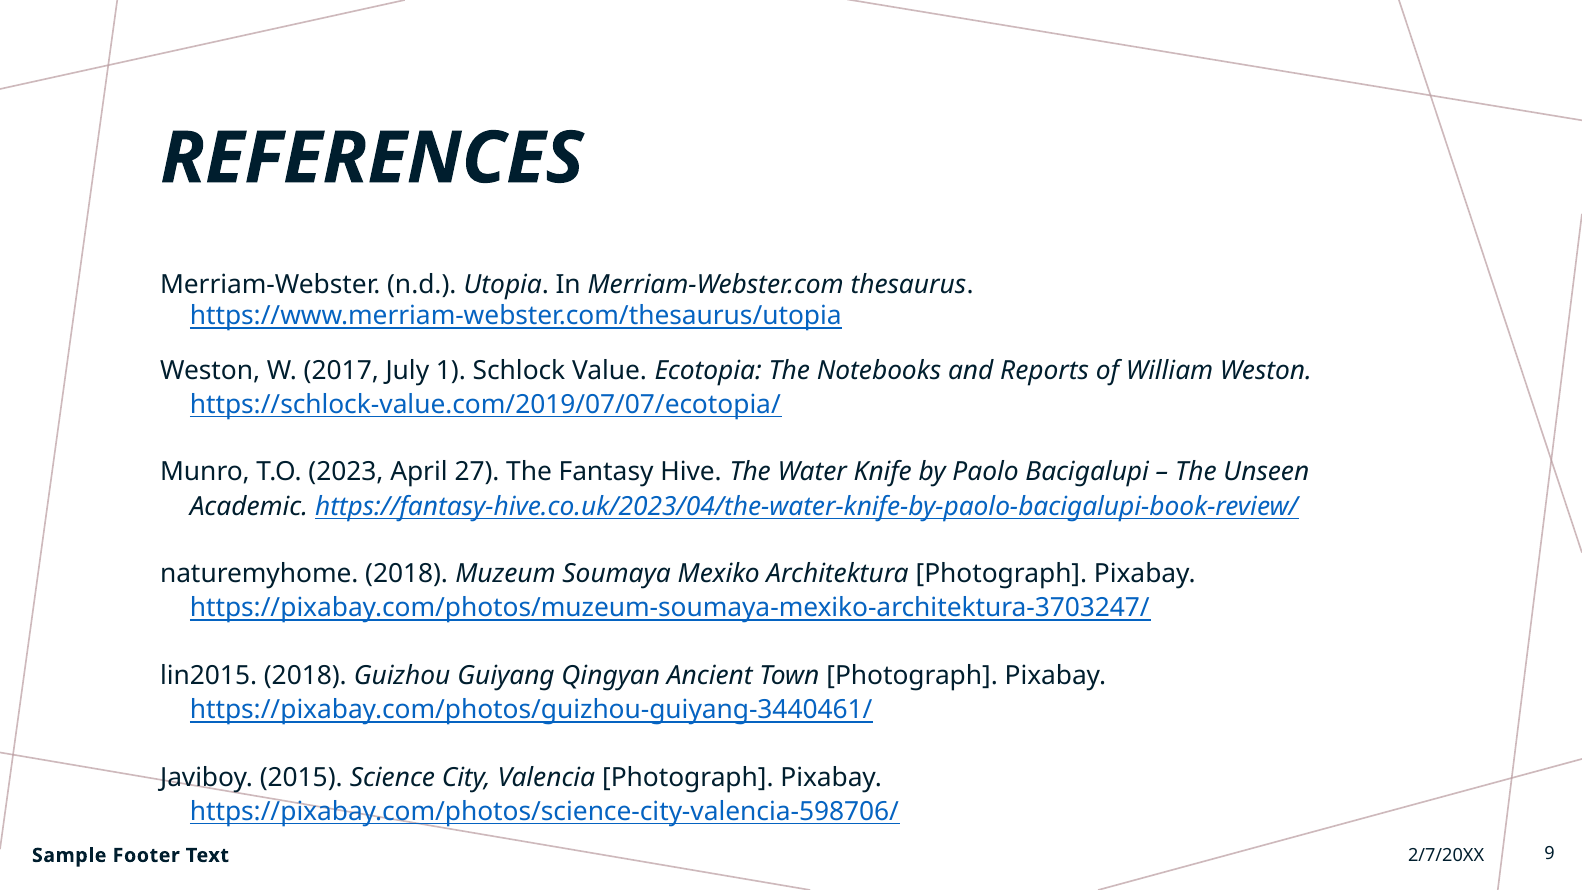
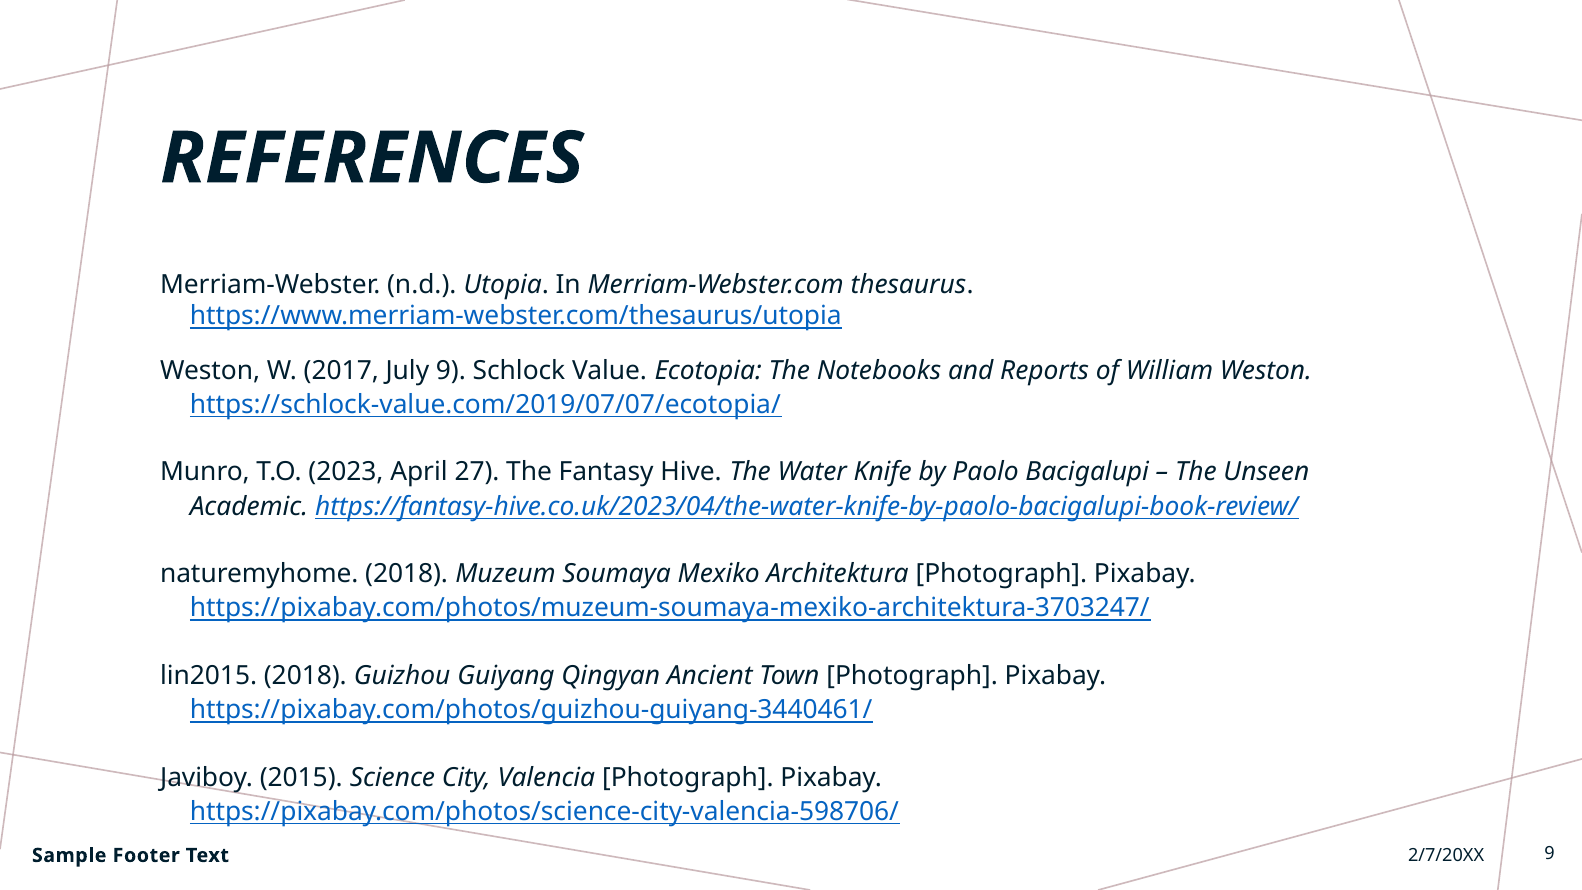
July 1: 1 -> 9
